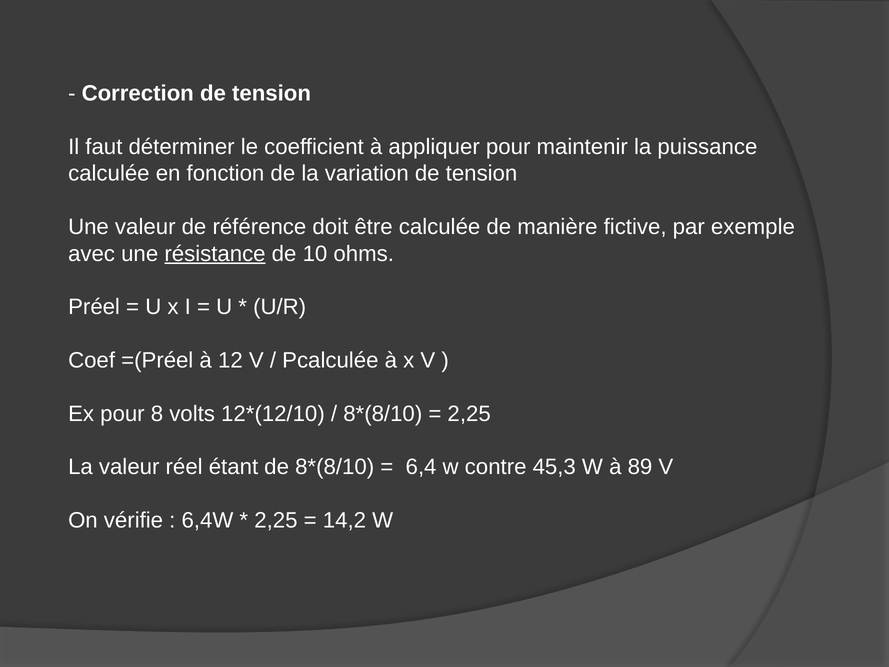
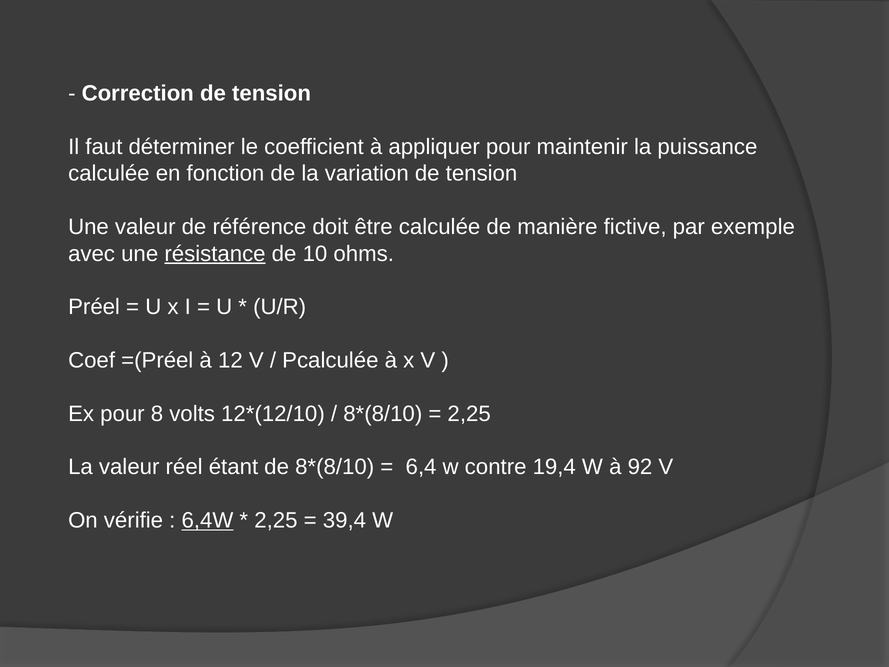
45,3: 45,3 -> 19,4
89: 89 -> 92
6,4W underline: none -> present
14,2: 14,2 -> 39,4
